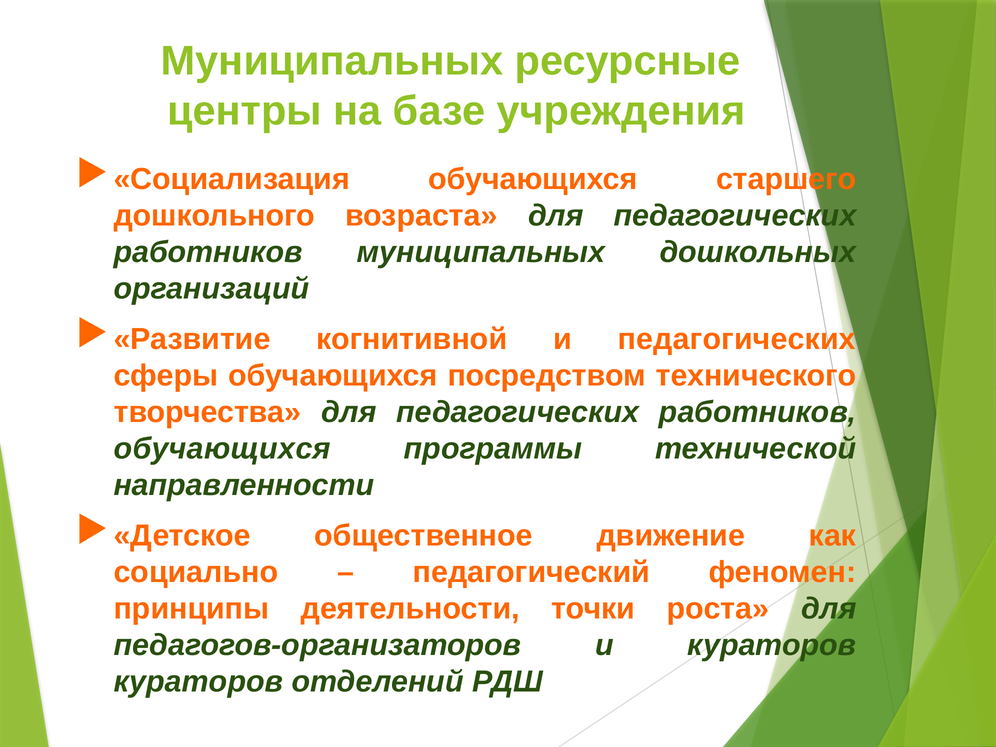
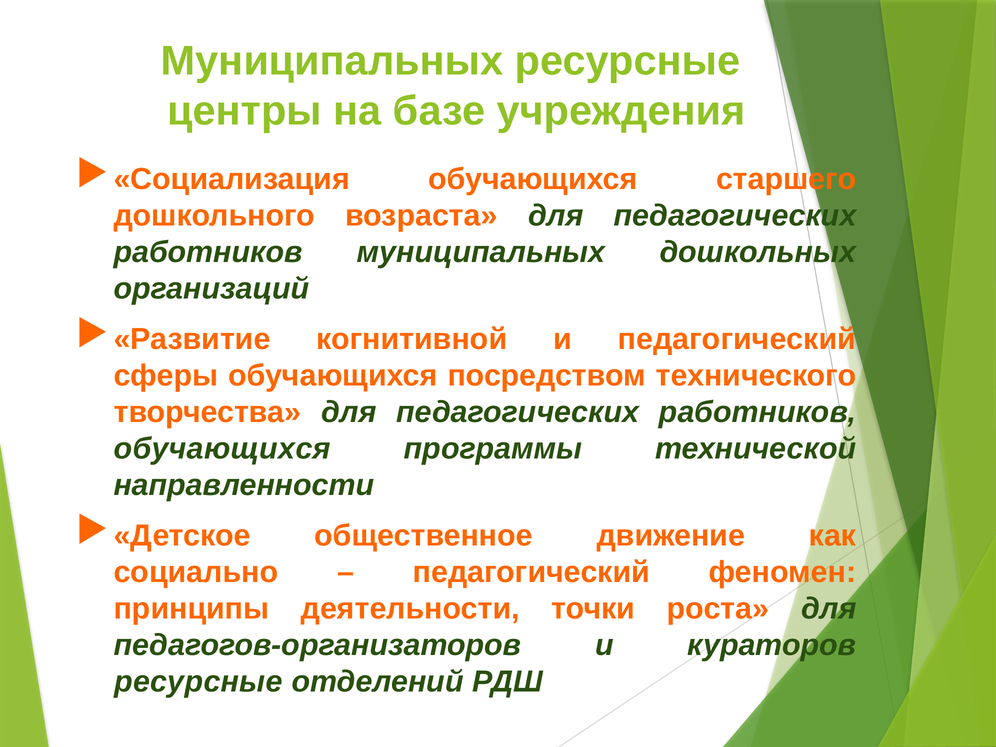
и педагогических: педагогических -> педагогический
кураторов at (199, 682): кураторов -> ресурсные
